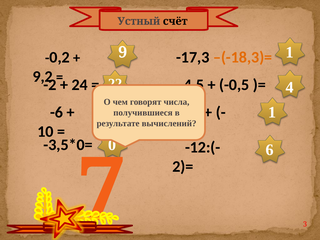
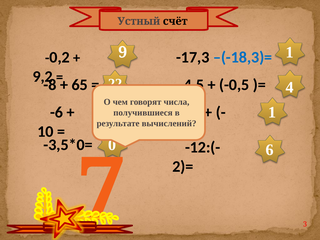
–(-18,3)= colour: orange -> blue
-2: -2 -> -8
24: 24 -> 65
